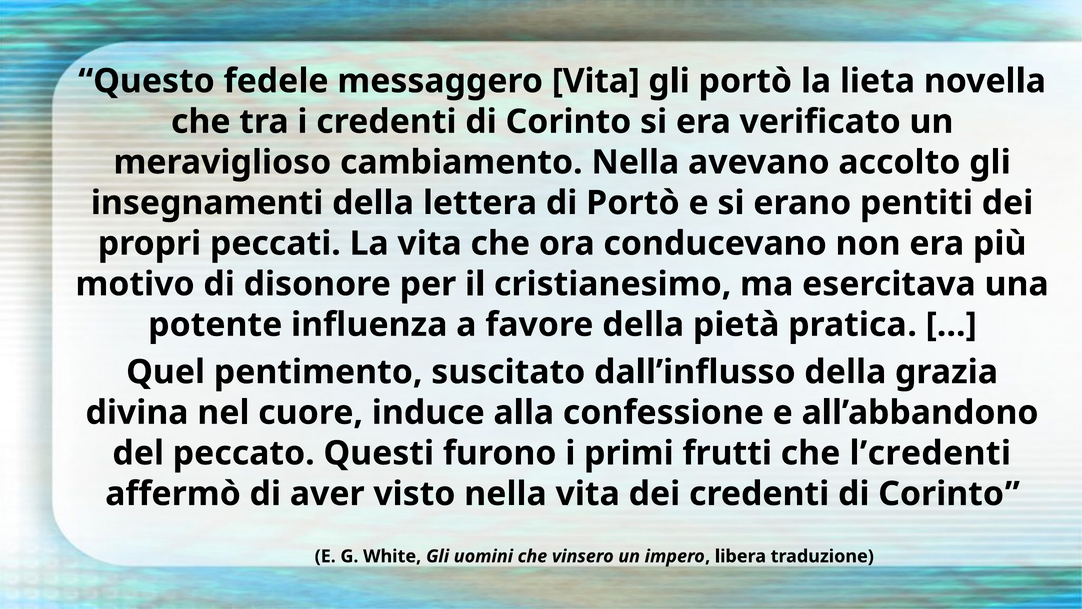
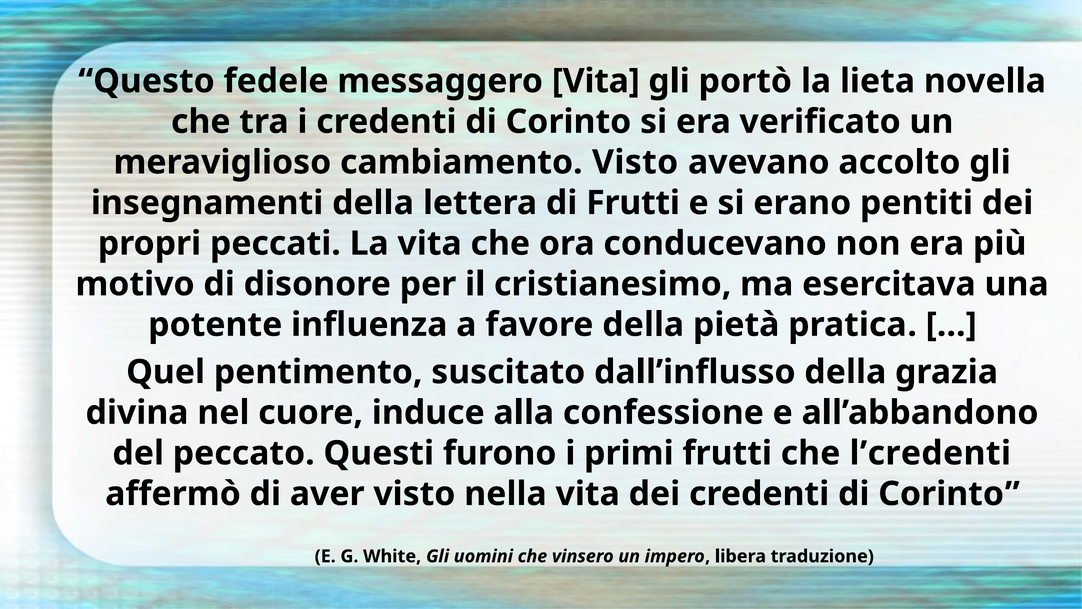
cambiamento Nella: Nella -> Visto
di Portò: Portò -> Frutti
